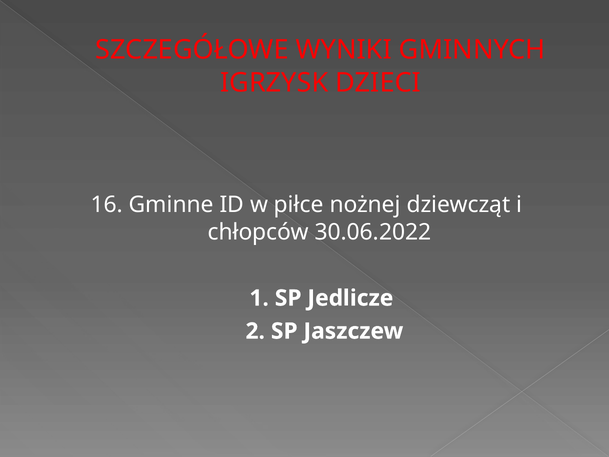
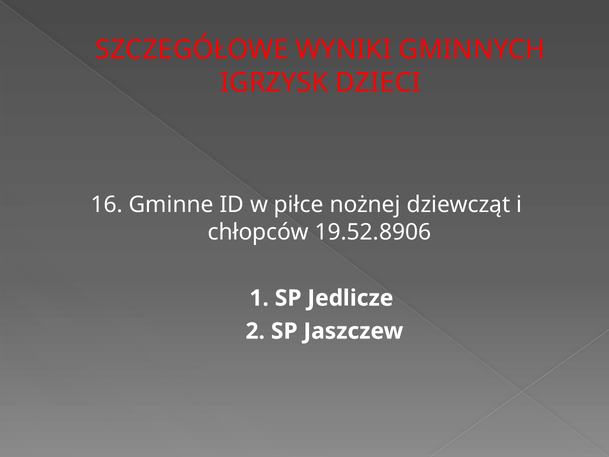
30.06.2022: 30.06.2022 -> 19.52.8906
